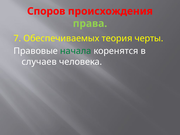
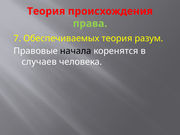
Споров at (46, 11): Споров -> Теория
черты: черты -> разум
начала colour: green -> black
